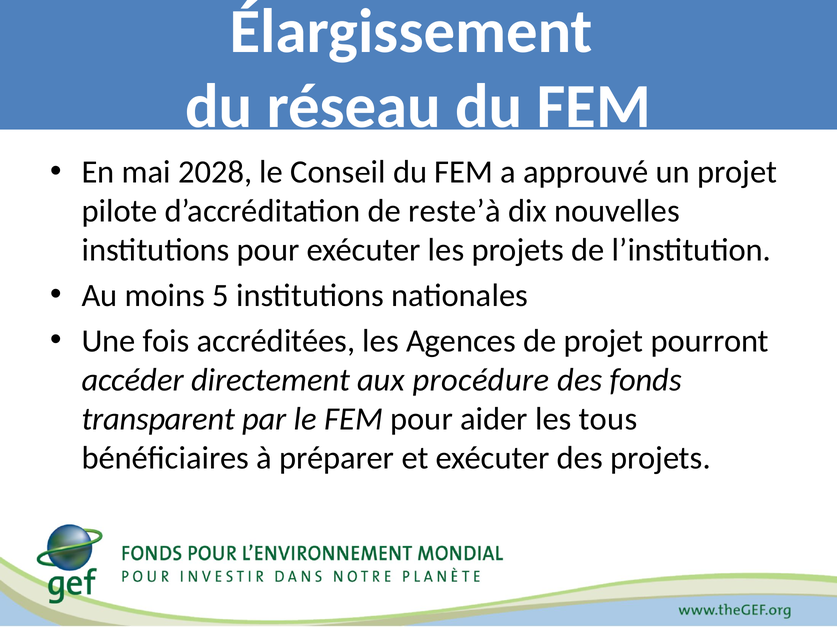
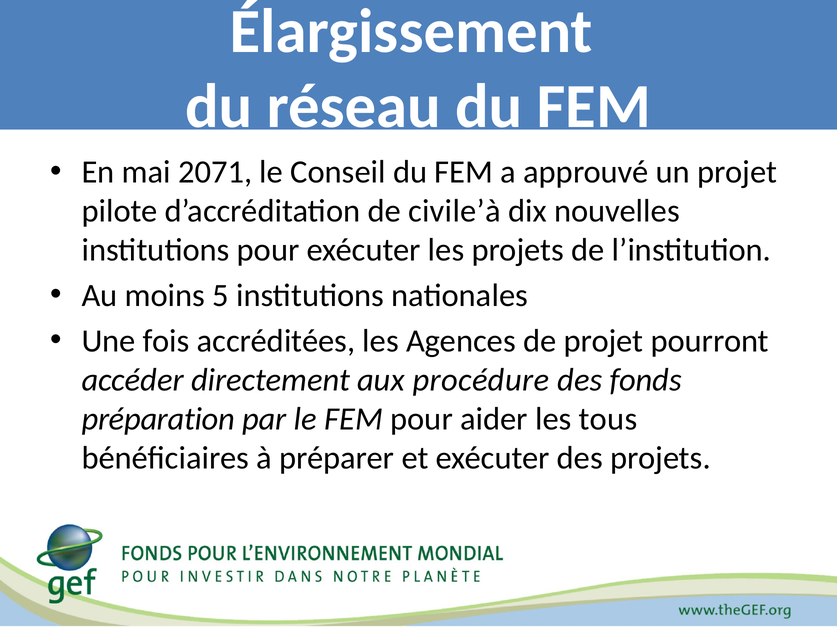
2028: 2028 -> 2071
reste’à: reste’à -> civile’à
transparent: transparent -> préparation
